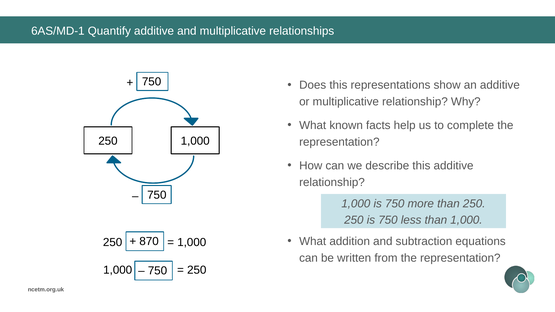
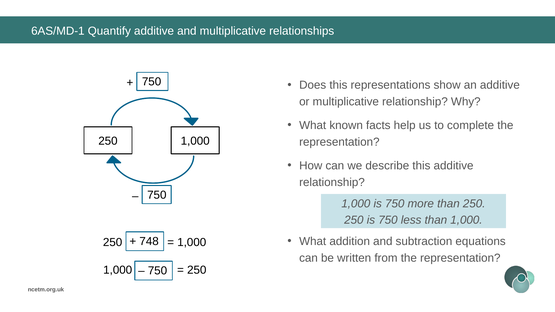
870: 870 -> 748
